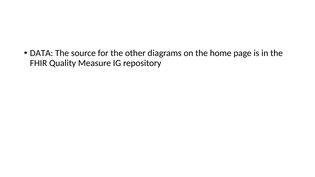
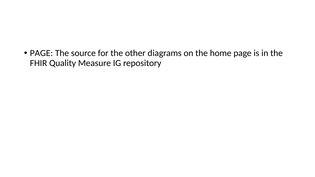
DATA at (41, 53): DATA -> PAGE
